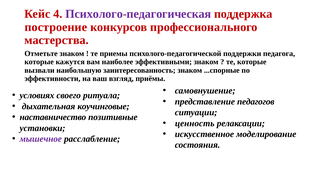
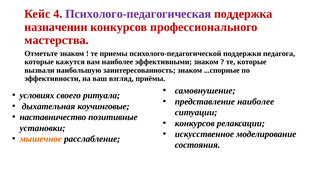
построение: построение -> назначении
представление педагогов: педагогов -> наиболее
ценность at (195, 123): ценность -> конкурсов
мышечное colour: purple -> orange
